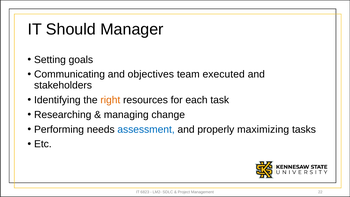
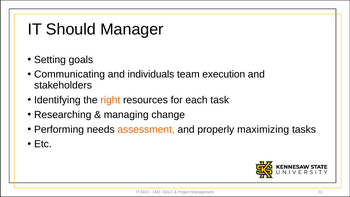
objectives: objectives -> individuals
executed: executed -> execution
assessment colour: blue -> orange
